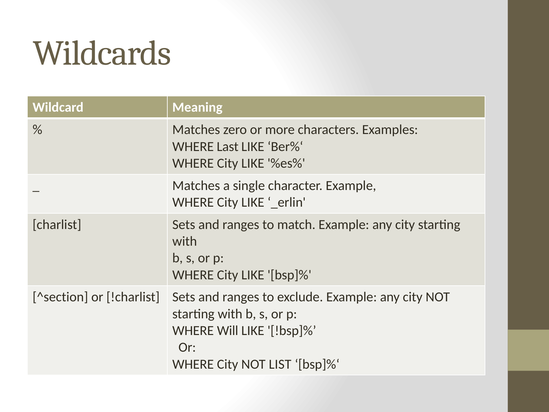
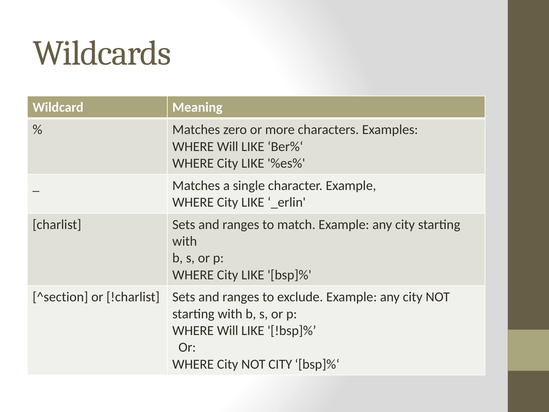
Last at (228, 146): Last -> Will
NOT LIST: LIST -> CITY
